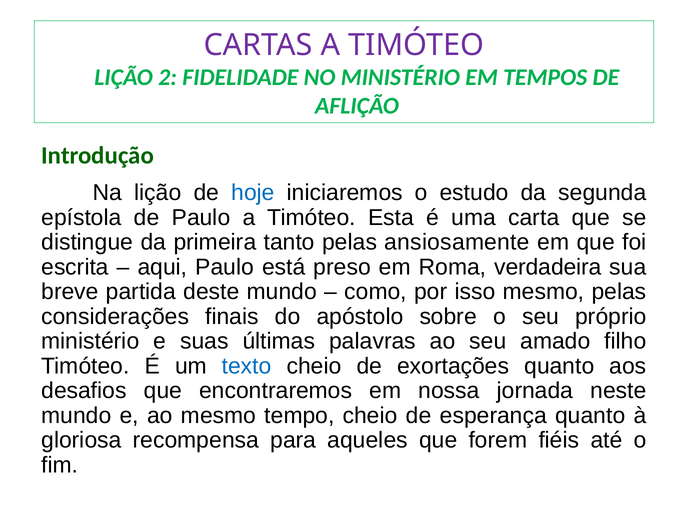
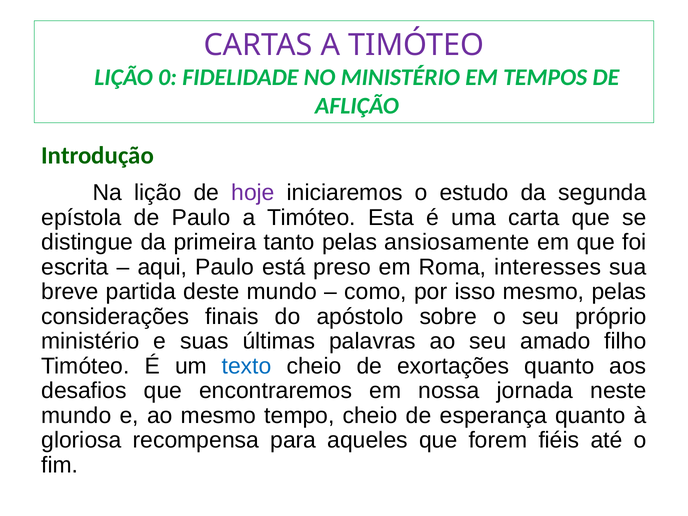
2: 2 -> 0
hoje colour: blue -> purple
verdadeira: verdadeira -> interesses
